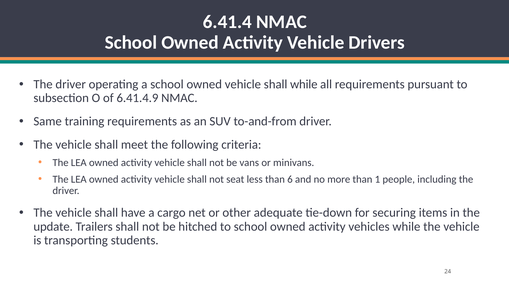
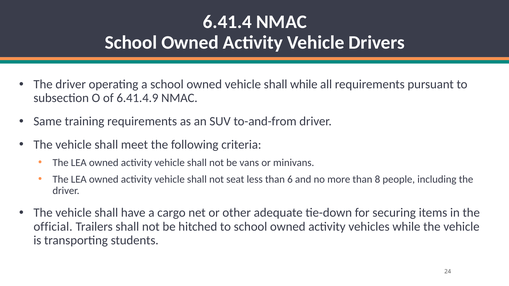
1: 1 -> 8
update: update -> official
